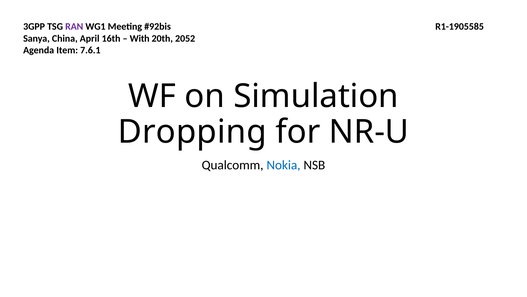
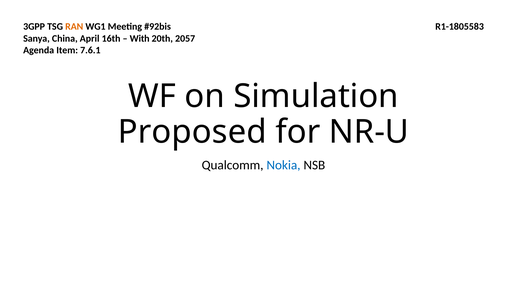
RAN colour: purple -> orange
R1-1905585: R1-1905585 -> R1-1805583
2052: 2052 -> 2057
Dropping: Dropping -> Proposed
